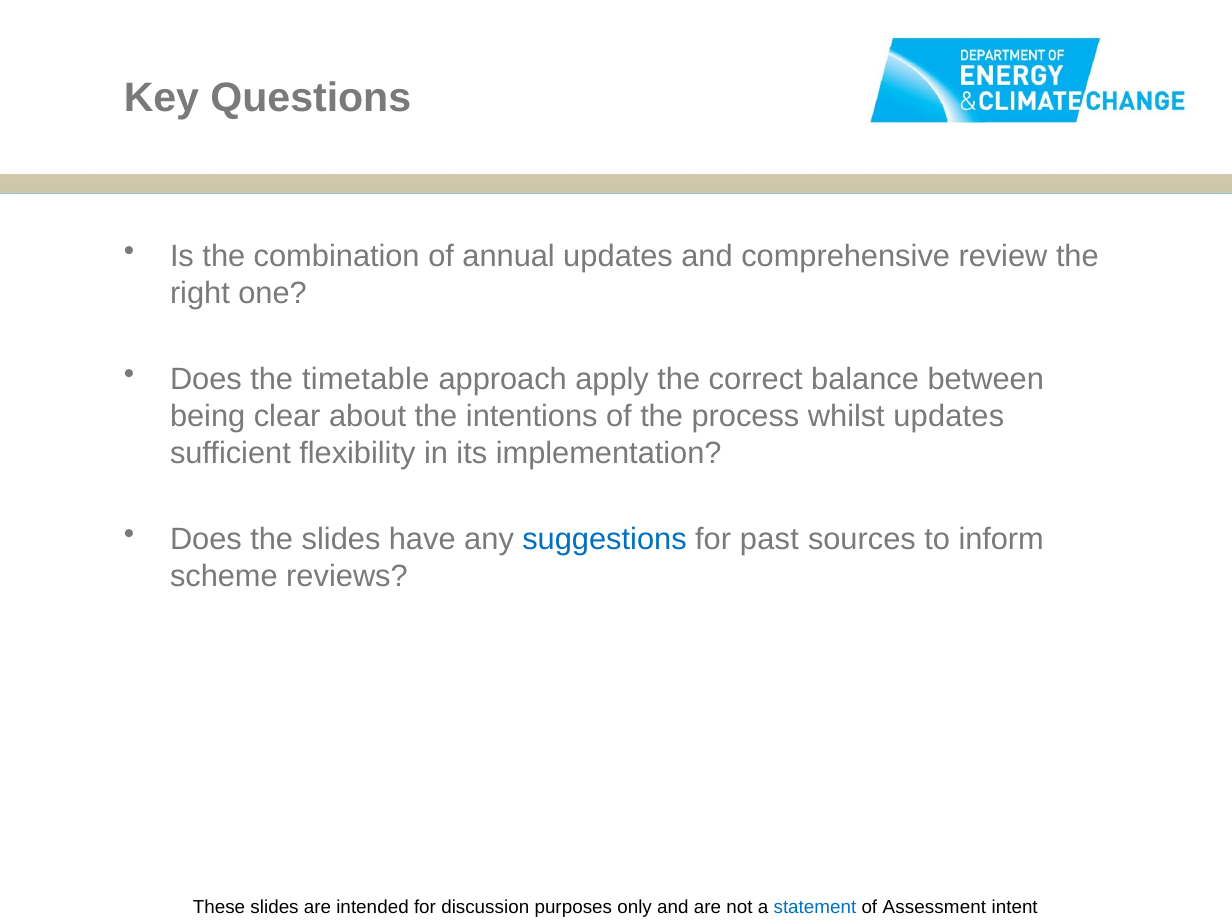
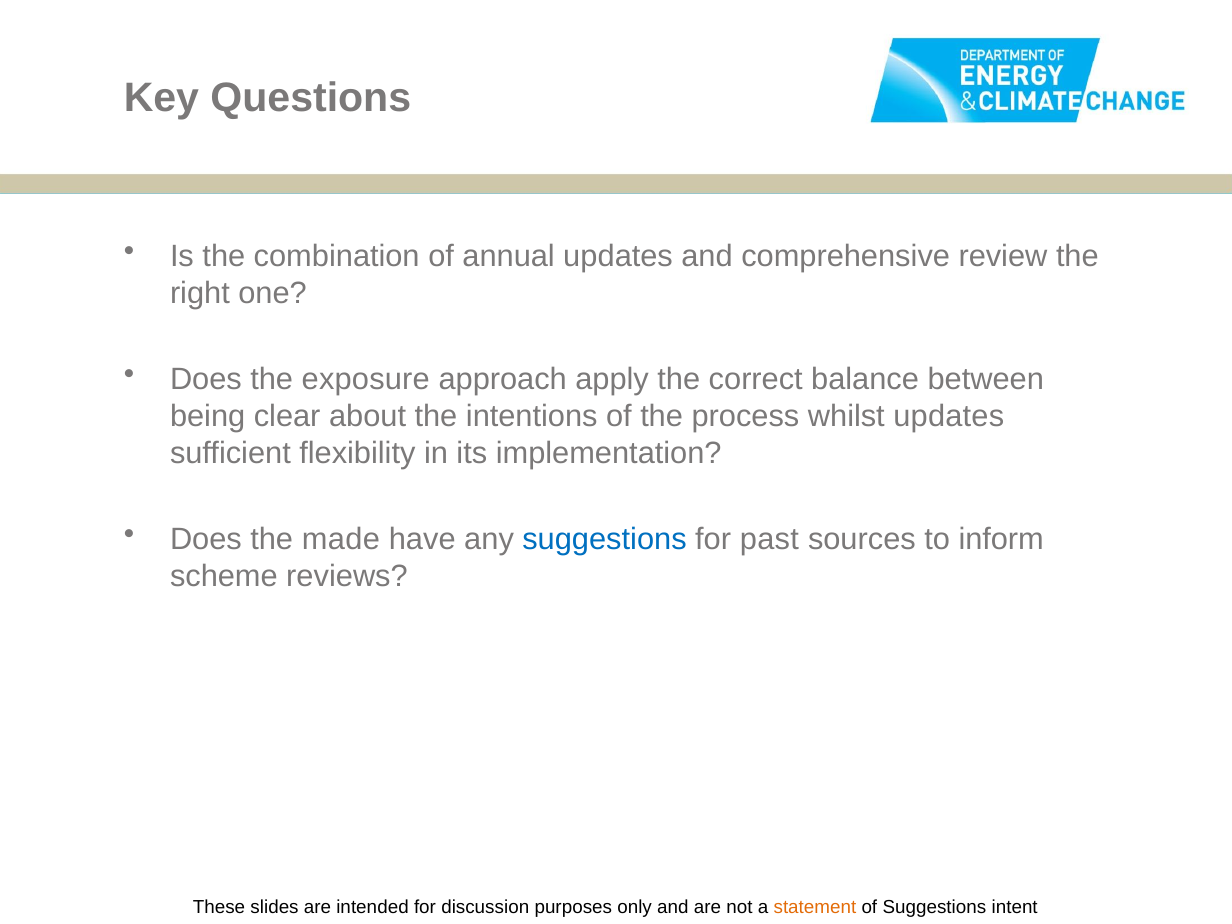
timetable: timetable -> exposure
the slides: slides -> made
statement colour: blue -> orange
of Assessment: Assessment -> Suggestions
